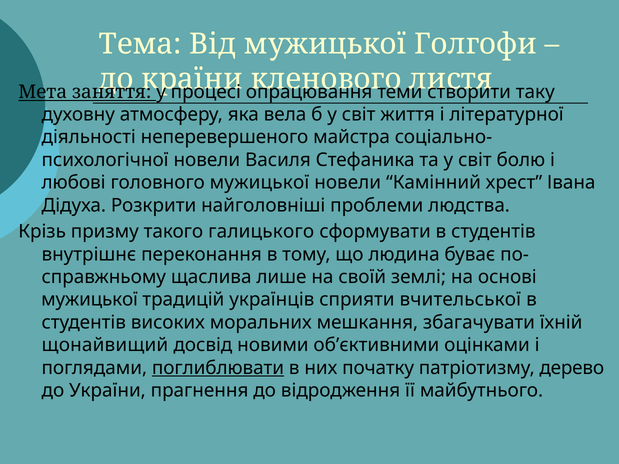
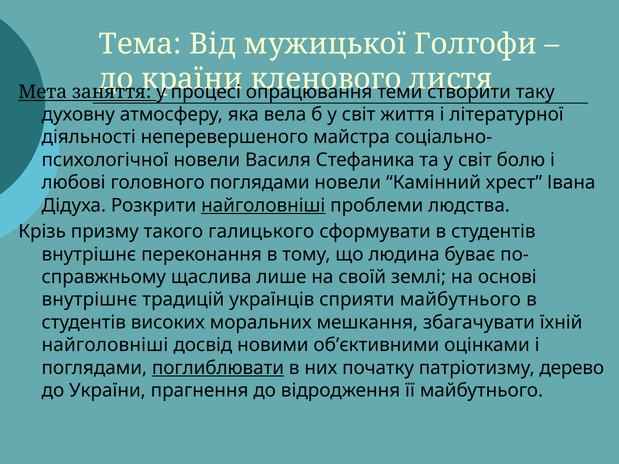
головного мужицької: мужицької -> поглядами
найголовніші at (263, 205) underline: none -> present
мужицької at (90, 300): мужицької -> внутрішнє
сприяти вчительської: вчительської -> майбутнього
щонайвищий at (105, 345): щонайвищий -> найголовніші
